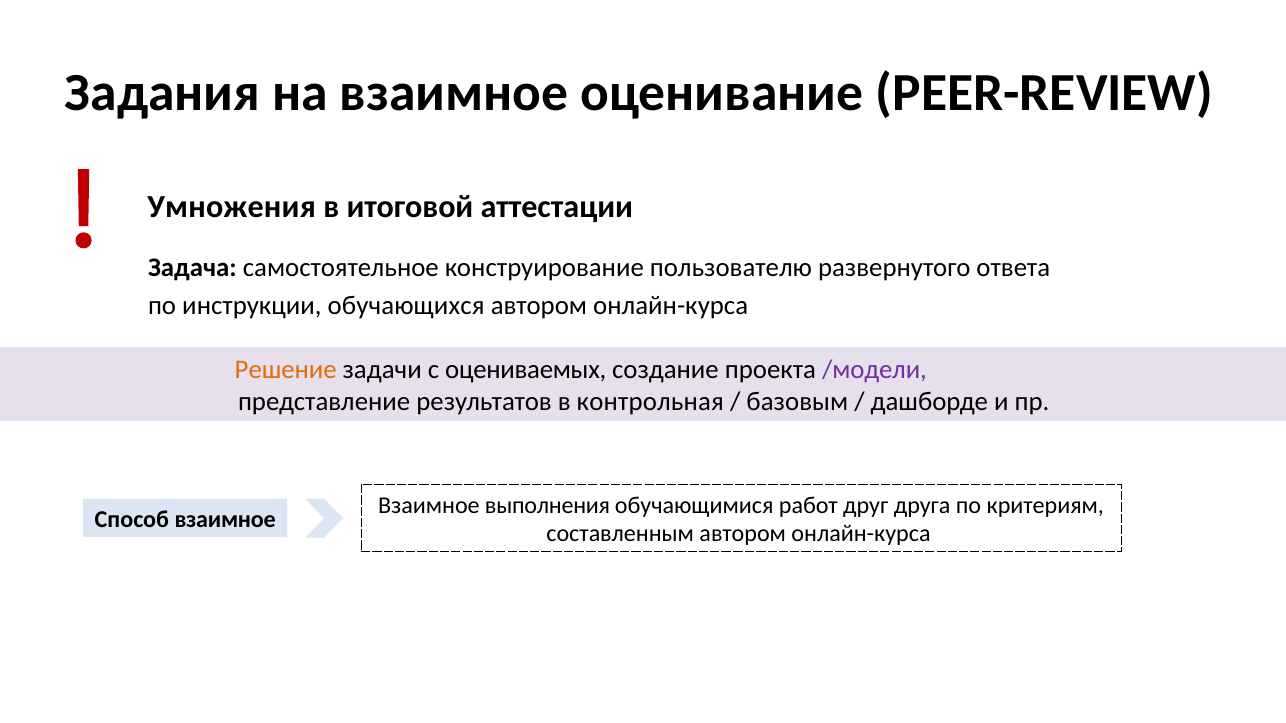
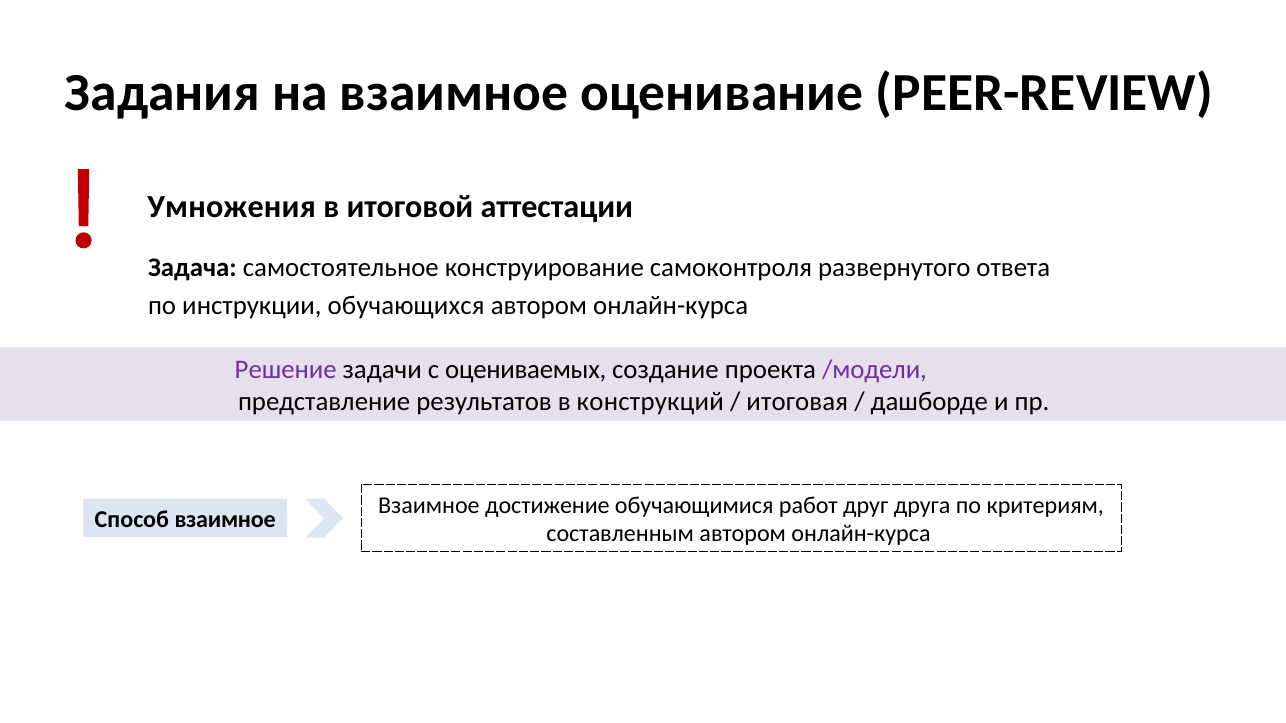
пользователю: пользователю -> самоконтроля
Решение colour: orange -> purple
контрольная: контрольная -> конструкций
базовым: базовым -> итоговая
выполнения: выполнения -> достижение
